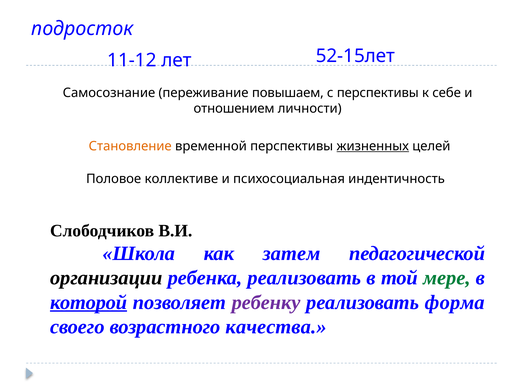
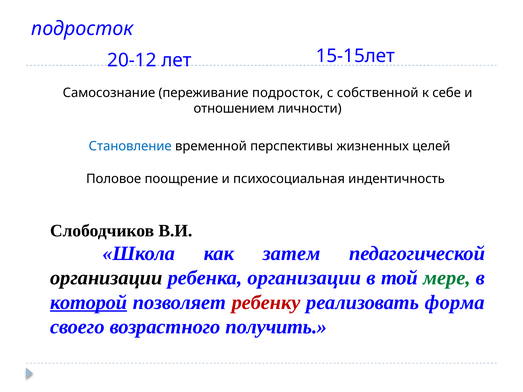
11-12: 11-12 -> 20-12
52-15лет: 52-15лет -> 15-15лет
переживание повышаем: повышаем -> подросток
с перспективы: перспективы -> собственной
Становление colour: orange -> blue
жизненных underline: present -> none
коллективе: коллективе -> поощрение
ребенка реализовать: реализовать -> организации
ребенку colour: purple -> red
качества: качества -> получить
